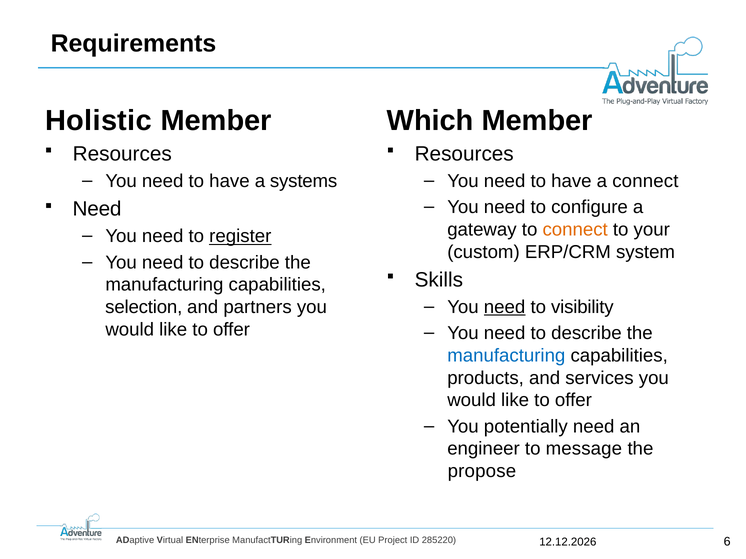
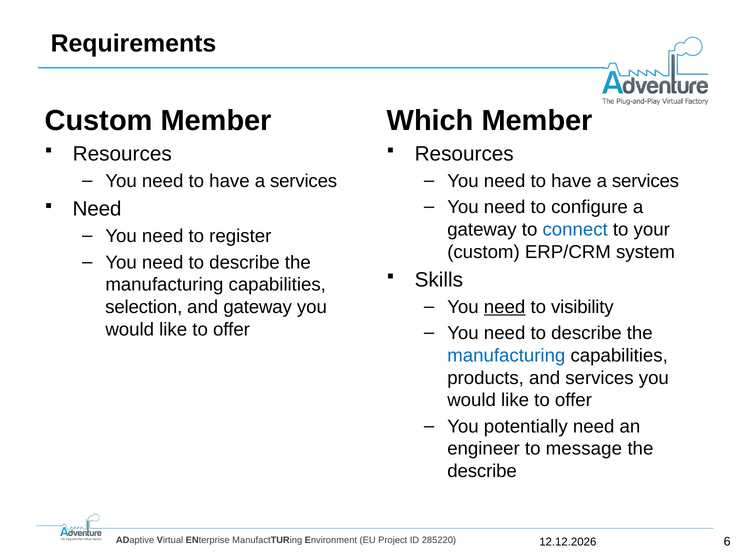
Holistic at (99, 121): Holistic -> Custom
systems at (304, 181): systems -> services
connect at (645, 181): connect -> services
connect at (575, 230) colour: orange -> blue
register underline: present -> none
and partners: partners -> gateway
propose at (482, 472): propose -> describe
